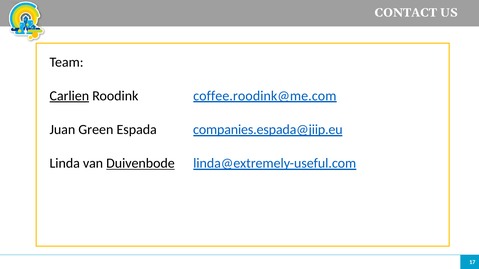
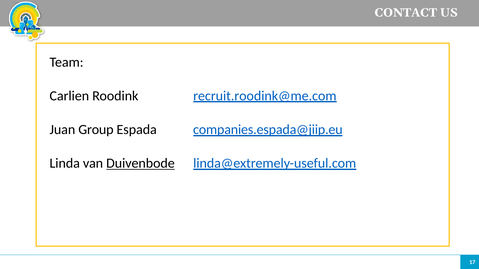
Carlien underline: present -> none
coffee.roodink@me.com: coffee.roodink@me.com -> recruit.roodink@me.com
Green: Green -> Group
